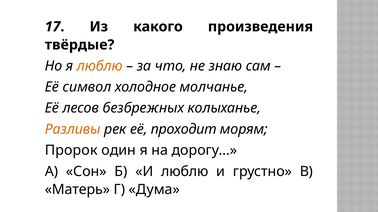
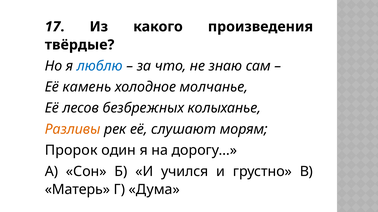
люблю at (100, 66) colour: orange -> blue
символ: символ -> камень
проходит: проходит -> слушают
И люблю: люблю -> учился
